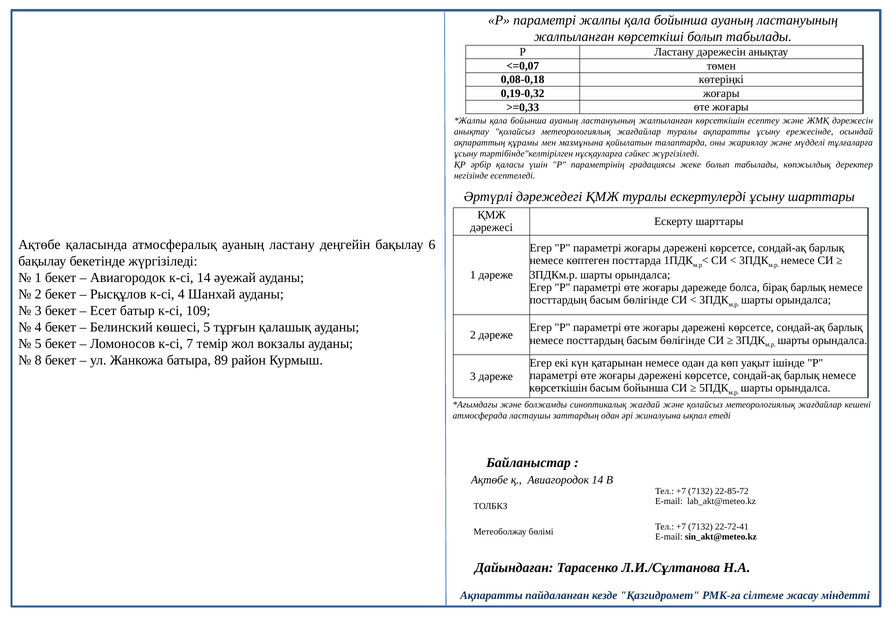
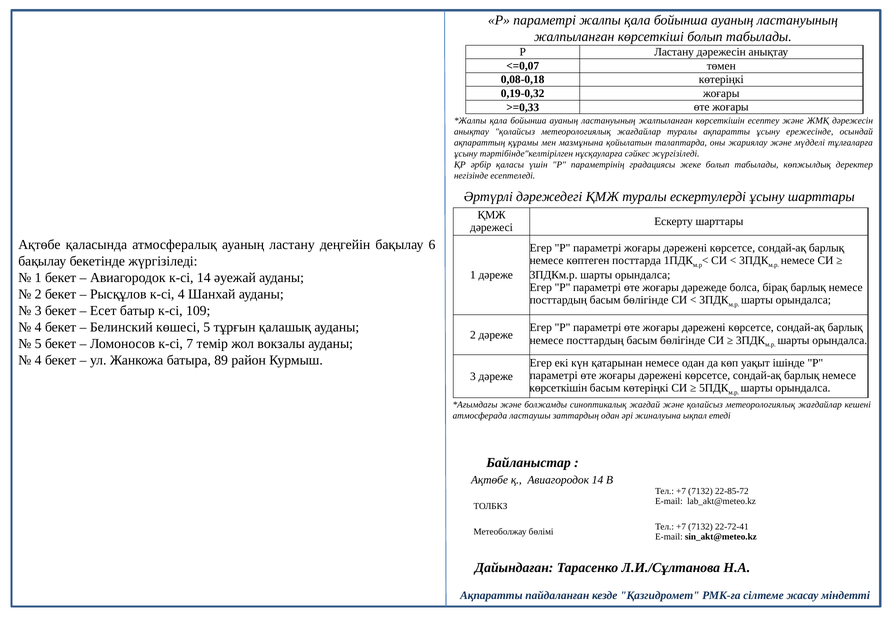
8 at (38, 360): 8 -> 4
басым бойынша: бойынша -> көтеріңкі
